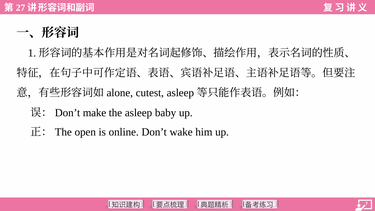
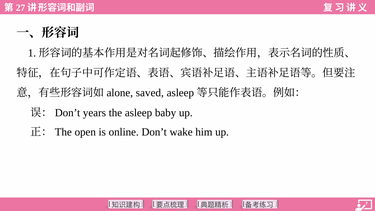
cutest: cutest -> saved
make: make -> years
